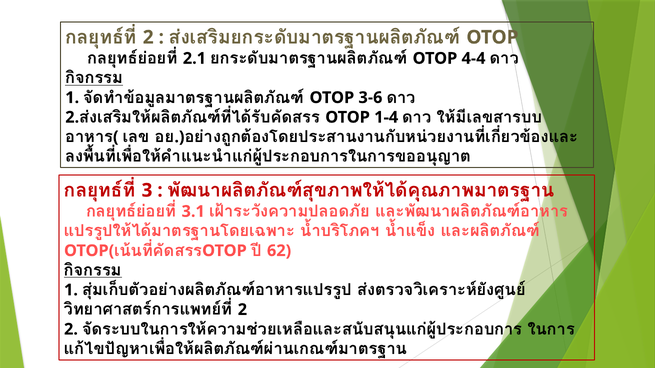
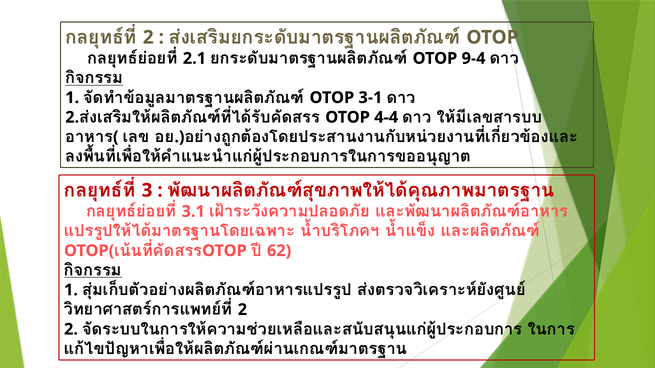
4-4: 4-4 -> 9-4
3-6: 3-6 -> 3-1
1-4: 1-4 -> 4-4
